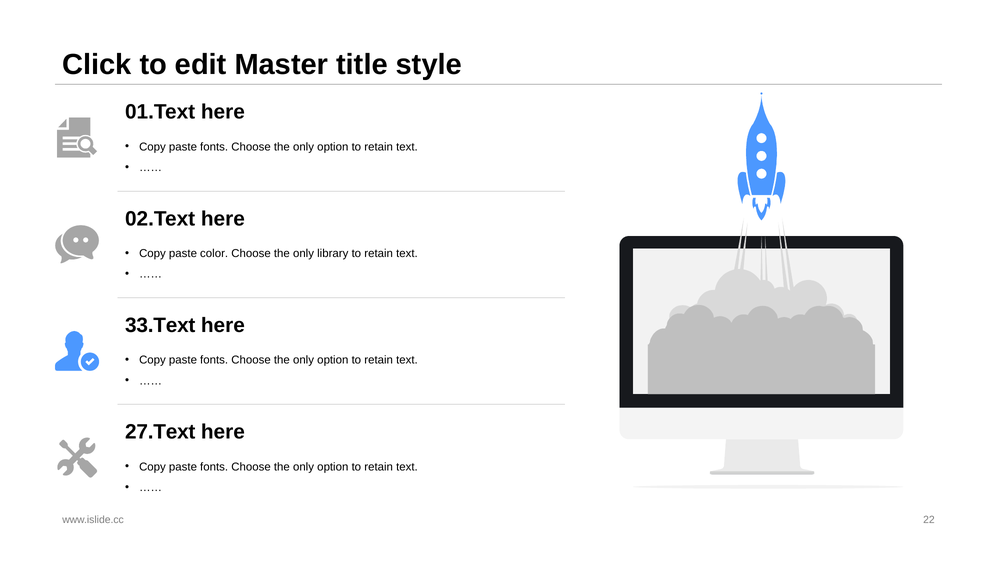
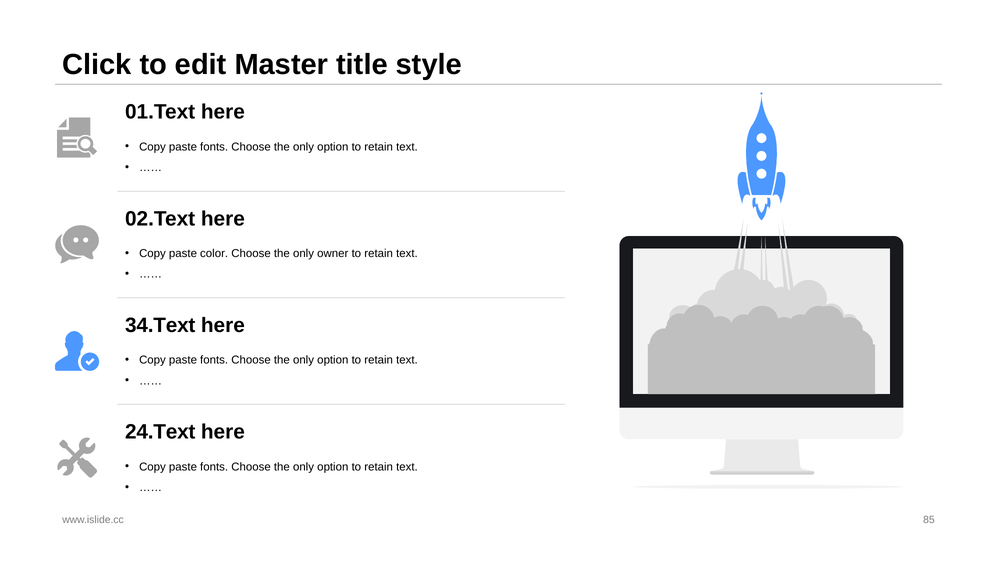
library: library -> owner
33.Text: 33.Text -> 34.Text
27.Text: 27.Text -> 24.Text
22: 22 -> 85
